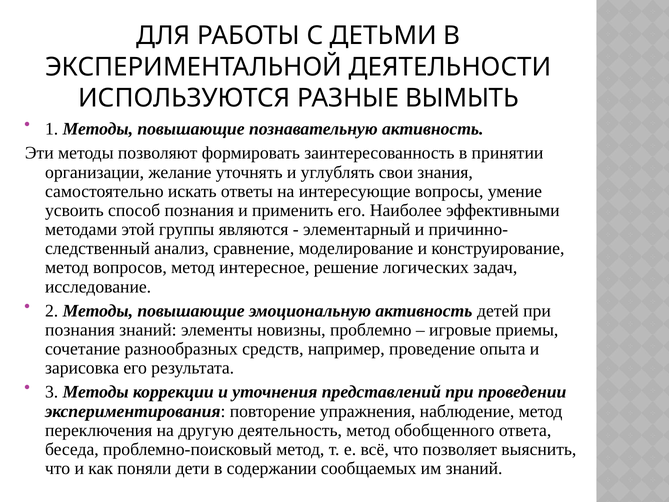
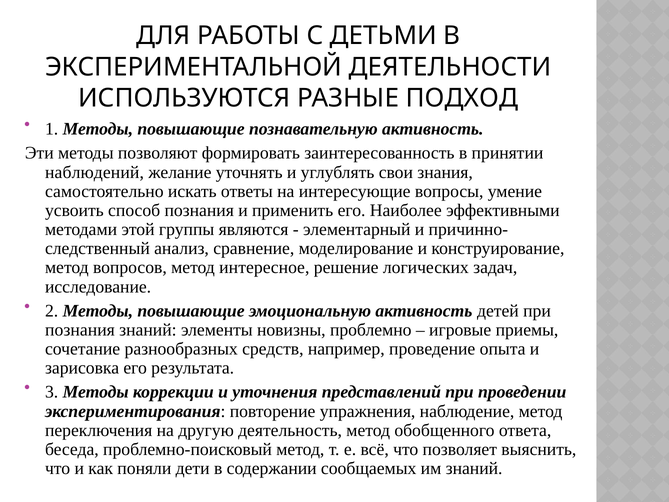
ВЫМЫТЬ: ВЫМЫТЬ -> ПОДХОД
организации: организации -> наблюдений
